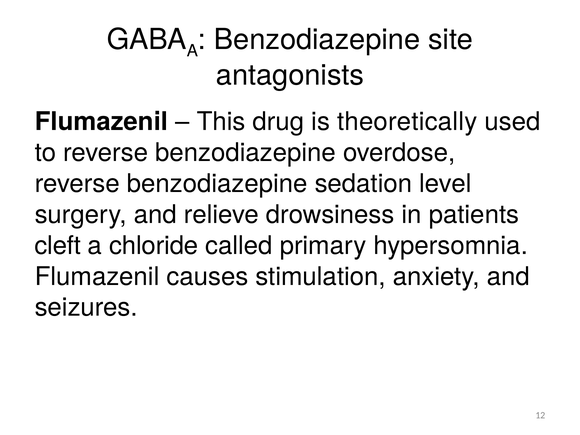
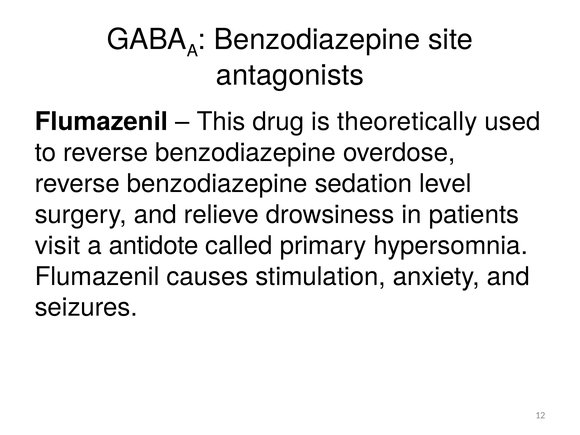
cleft: cleft -> visit
chloride: chloride -> antidote
